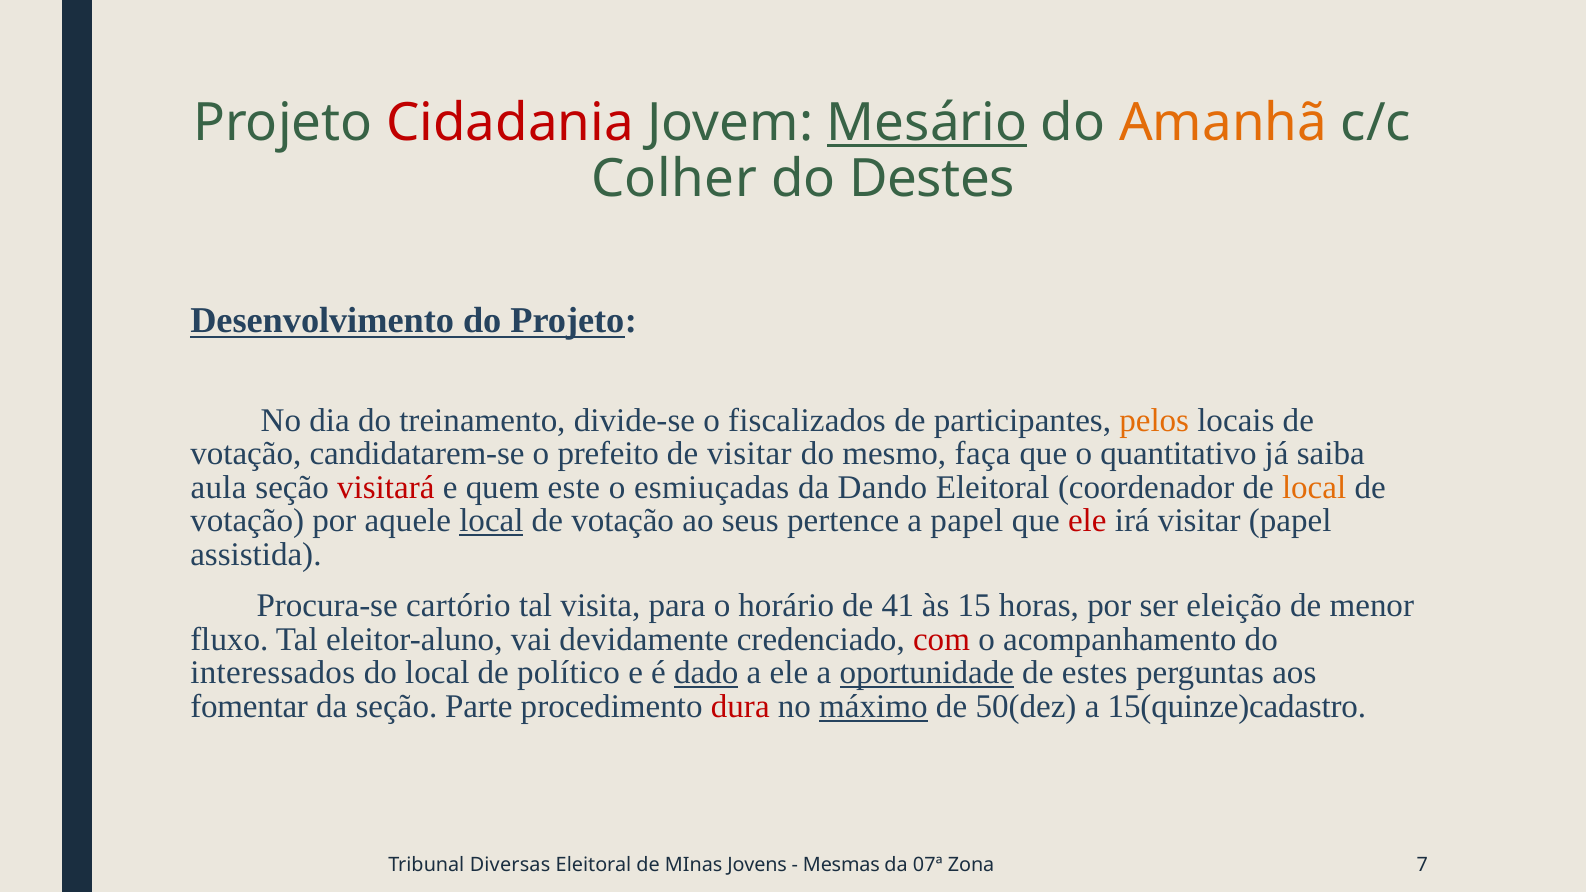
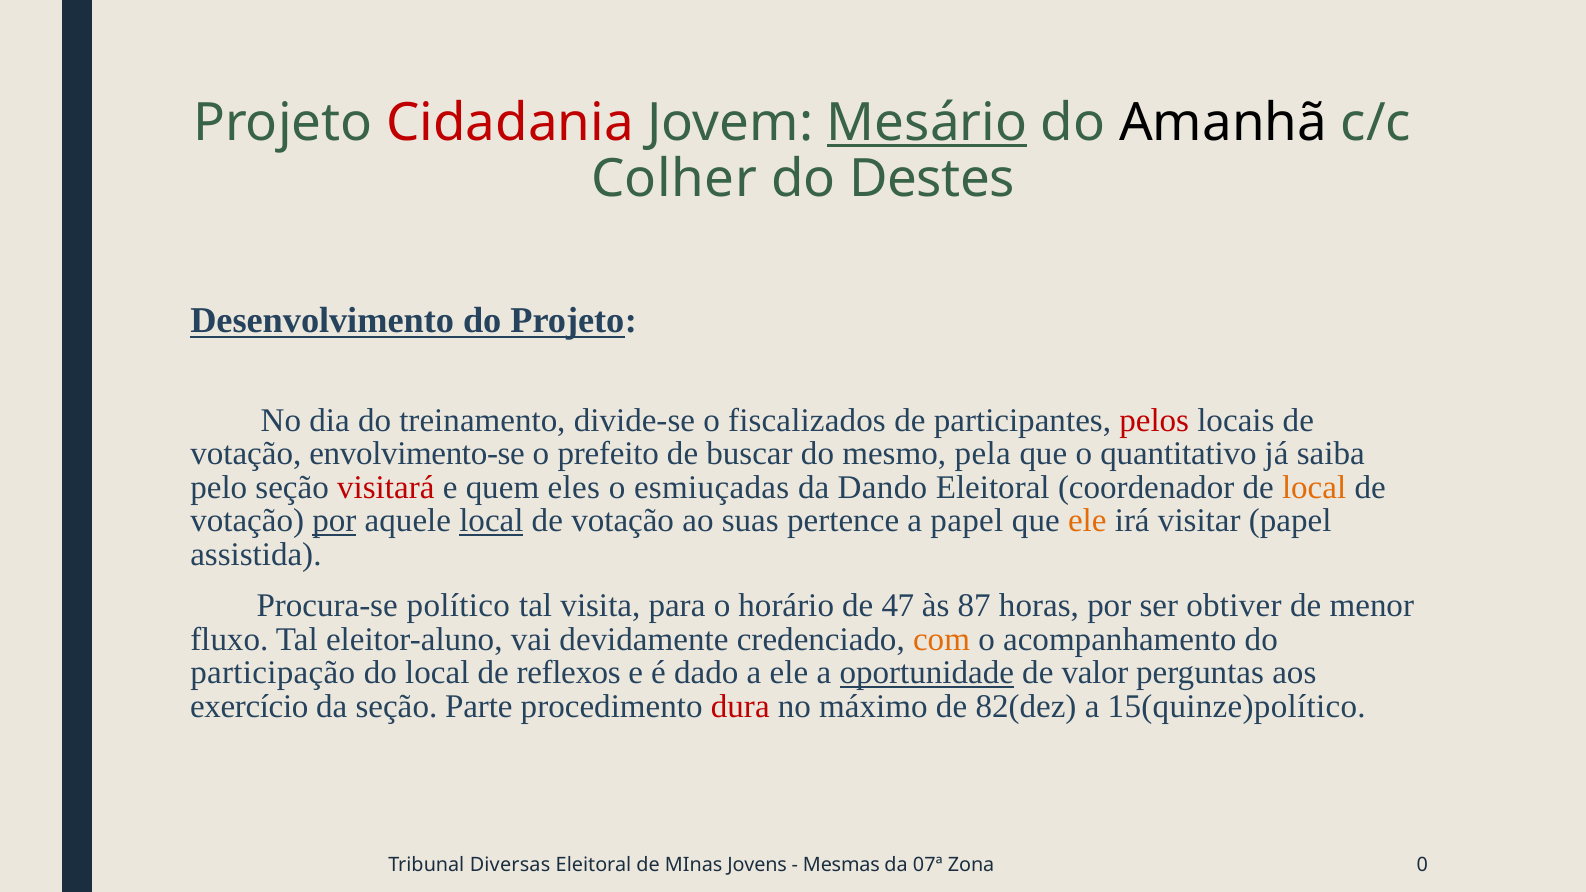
Amanhã colour: orange -> black
pelos colour: orange -> red
candidatarem-se: candidatarem-se -> envolvimento-se
de visitar: visitar -> buscar
faça: faça -> pela
aula: aula -> pelo
este: este -> eles
por at (334, 521) underline: none -> present
seus: seus -> suas
ele at (1087, 521) colour: red -> orange
cartório: cartório -> político
41: 41 -> 47
15: 15 -> 87
eleição: eleição -> obtiver
com colour: red -> orange
interessados: interessados -> participação
político: político -> reflexos
dado underline: present -> none
estes: estes -> valor
fomentar: fomentar -> exercício
máximo underline: present -> none
50(dez: 50(dez -> 82(dez
15(quinze)cadastro: 15(quinze)cadastro -> 15(quinze)político
7: 7 -> 0
